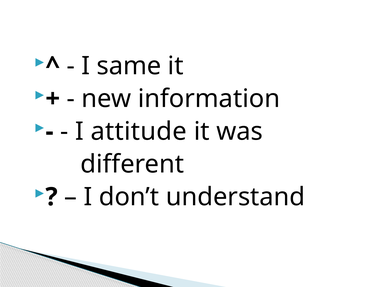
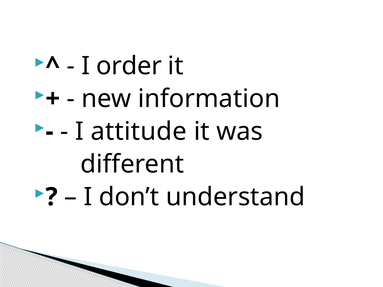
same: same -> order
